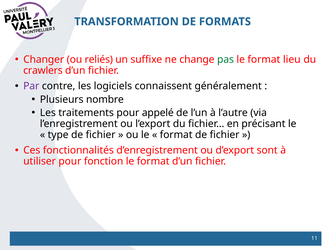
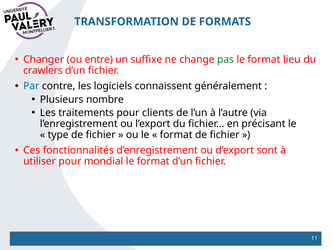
reliés: reliés -> entre
Par colour: purple -> blue
appelé: appelé -> clients
fonction: fonction -> mondial
